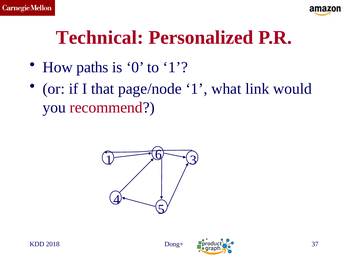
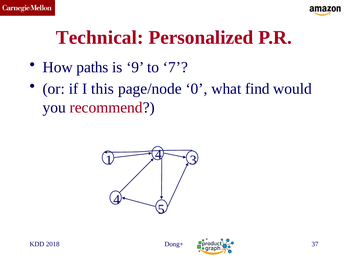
0: 0 -> 9
to 1: 1 -> 7
that: that -> this
page/node 1: 1 -> 0
link: link -> find
1 6: 6 -> 4
